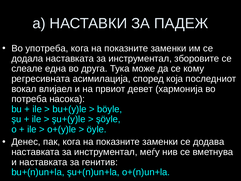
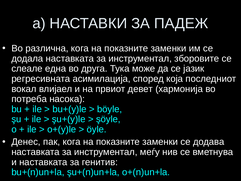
употреба: употреба -> различна
кому: кому -> јазик
